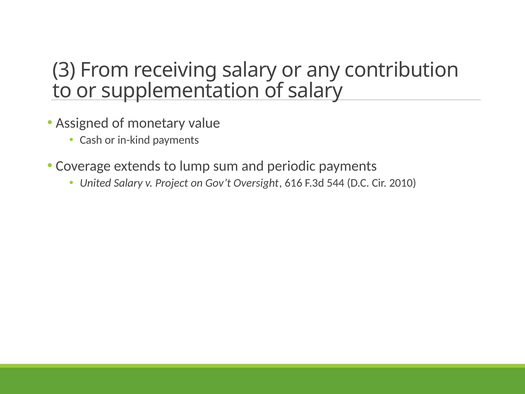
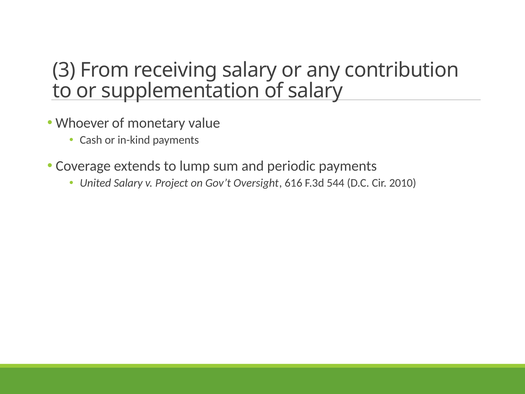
Assigned: Assigned -> Whoever
